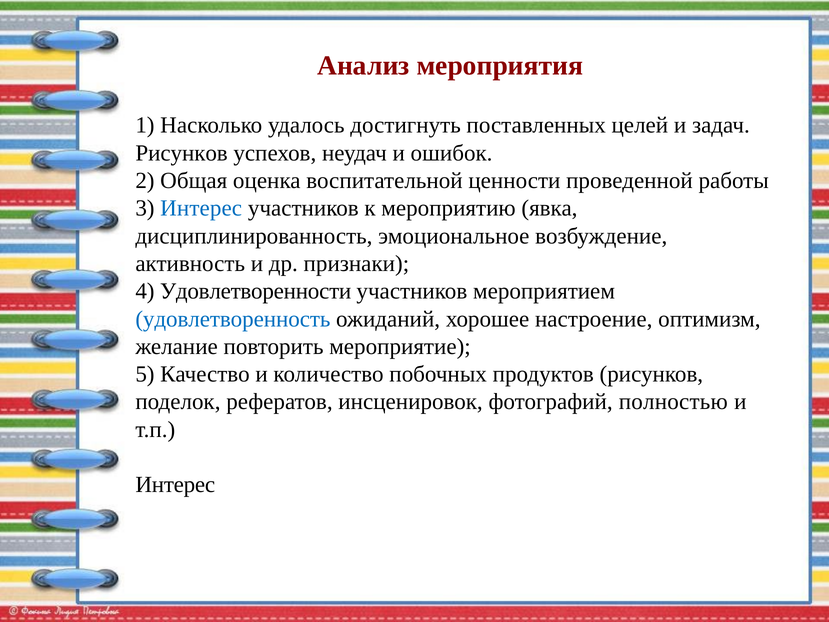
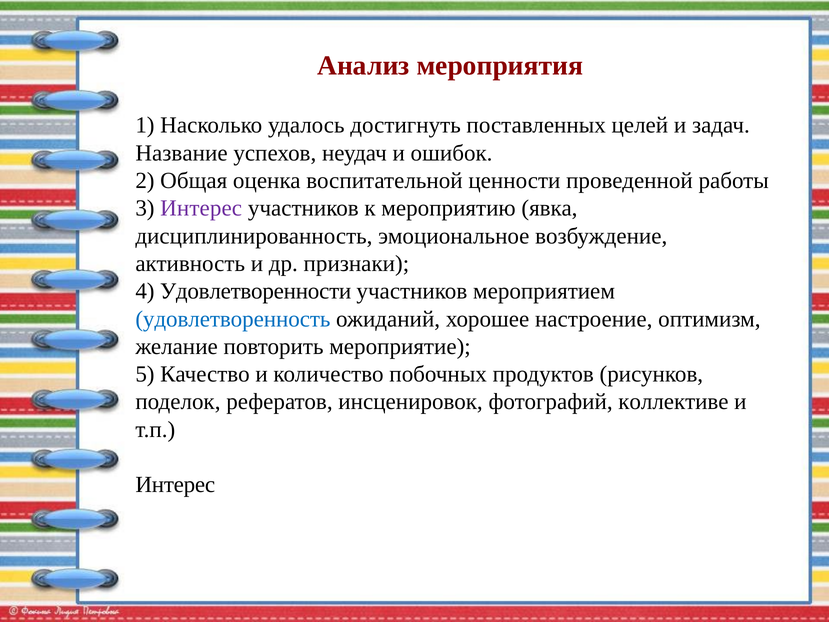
Рисунков at (182, 153): Рисунков -> Название
Интерес at (201, 208) colour: blue -> purple
полностью: полностью -> коллективе
